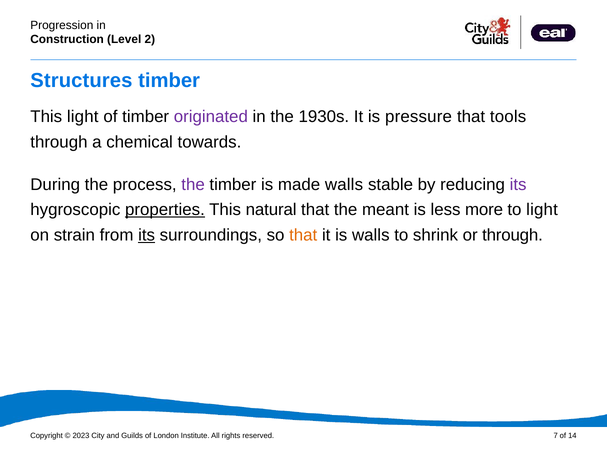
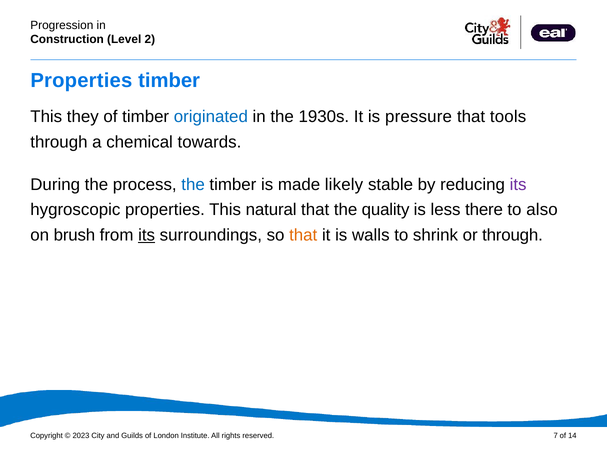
Structures at (81, 80): Structures -> Properties
This light: light -> they
originated colour: purple -> blue
the at (193, 184) colour: purple -> blue
made walls: walls -> likely
properties at (165, 209) underline: present -> none
meant: meant -> quality
more: more -> there
to light: light -> also
strain: strain -> brush
